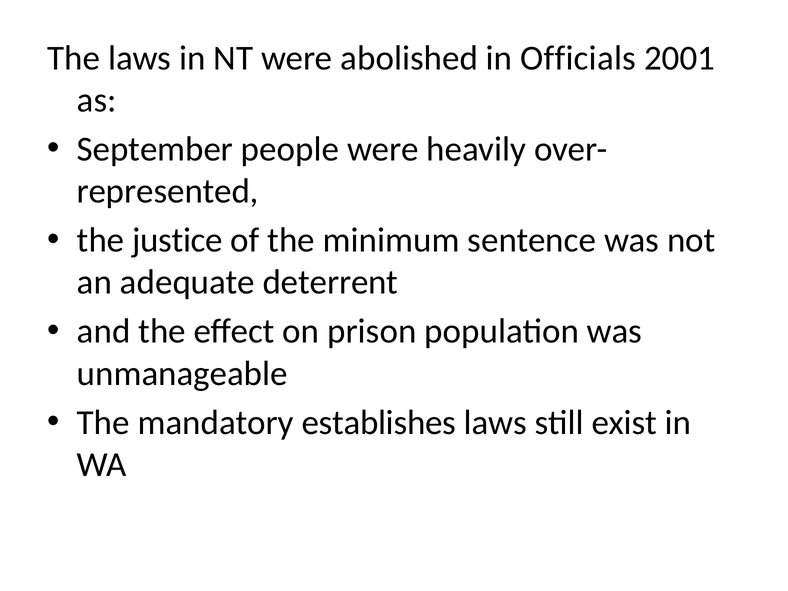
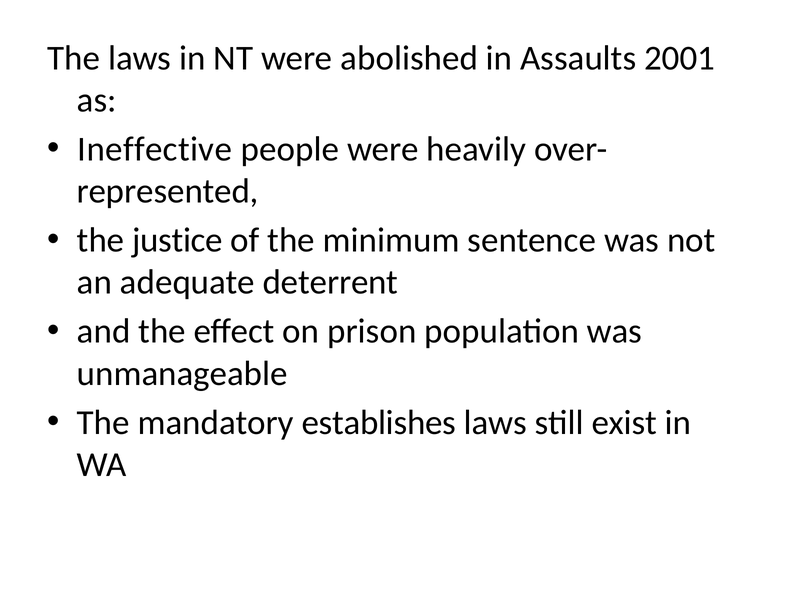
Officials: Officials -> Assaults
September: September -> Ineffective
